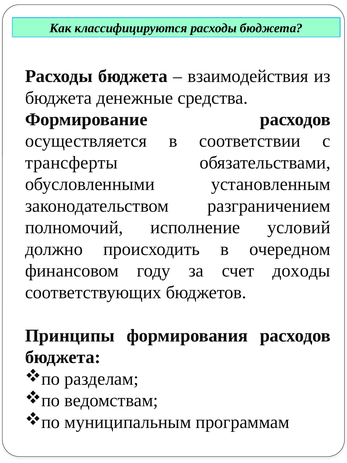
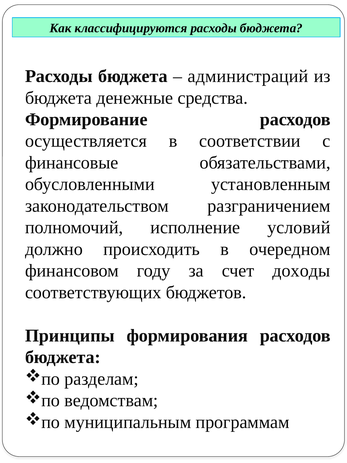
взаимодействия: взаимодействия -> администраций
трансферты: трансферты -> финансовые
